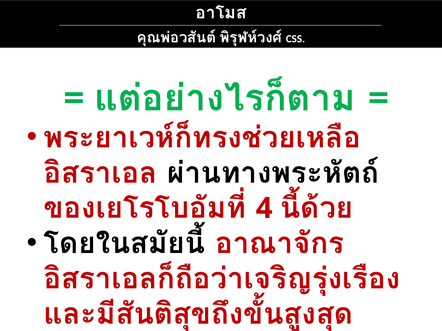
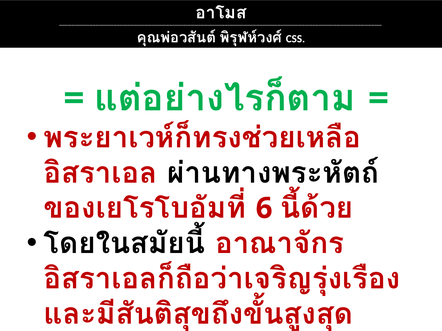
4: 4 -> 6
